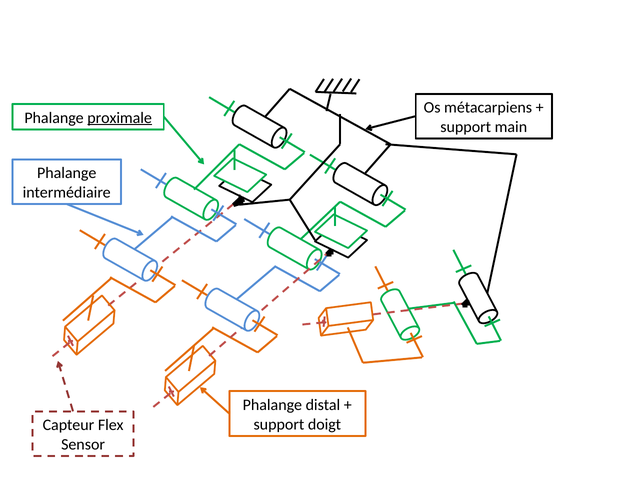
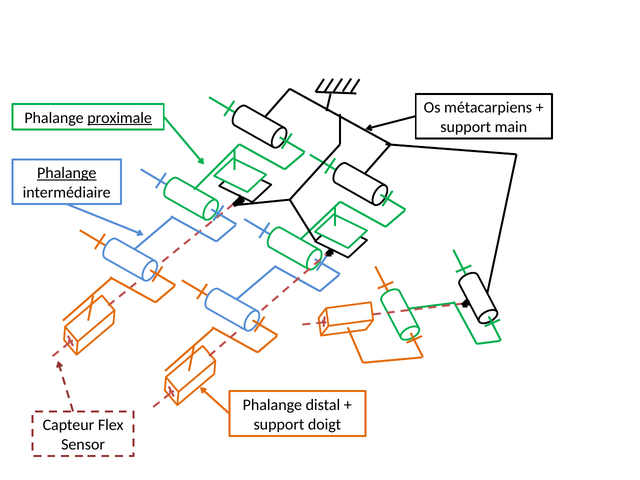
Phalange at (67, 173) underline: none -> present
